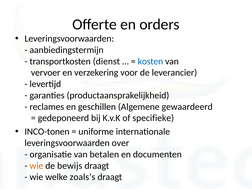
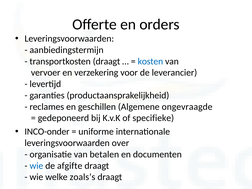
transportkosten dienst: dienst -> draagt
gewaardeerd: gewaardeerd -> ongevraagde
INCO-tonen: INCO-tonen -> INCO-onder
wie at (36, 166) colour: orange -> blue
bewijs: bewijs -> afgifte
